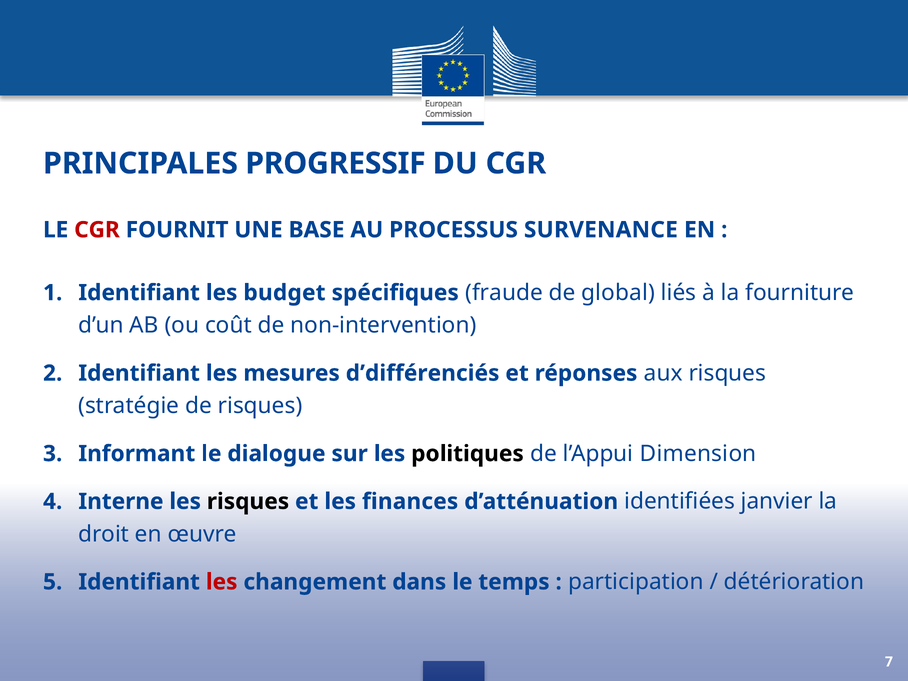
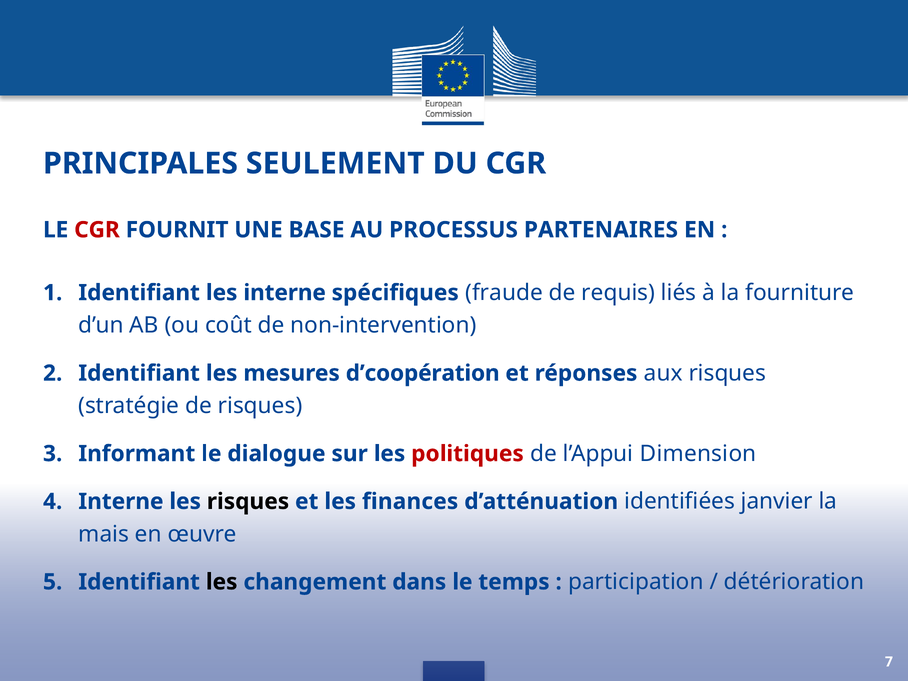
PROGRESSIF: PROGRESSIF -> SEULEMENT
SURVENANCE: SURVENANCE -> PARTENAIRES
les budget: budget -> interne
global: global -> requis
d’différenciés: d’différenciés -> d’coopération
politiques colour: black -> red
droit: droit -> mais
les at (222, 582) colour: red -> black
